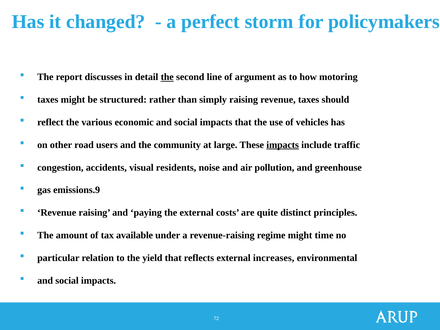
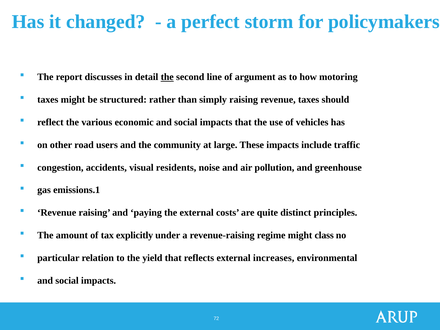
impacts at (283, 145) underline: present -> none
emissions.9: emissions.9 -> emissions.1
available: available -> explicitly
time: time -> class
